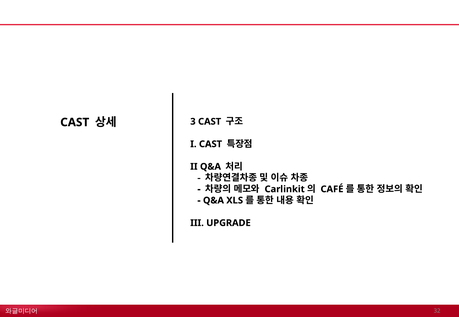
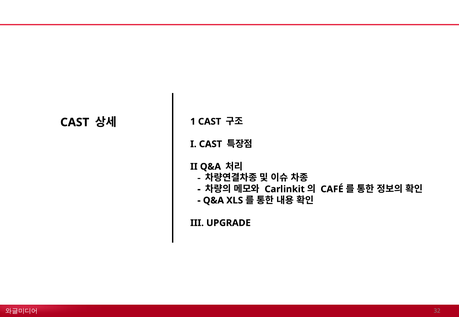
3: 3 -> 1
